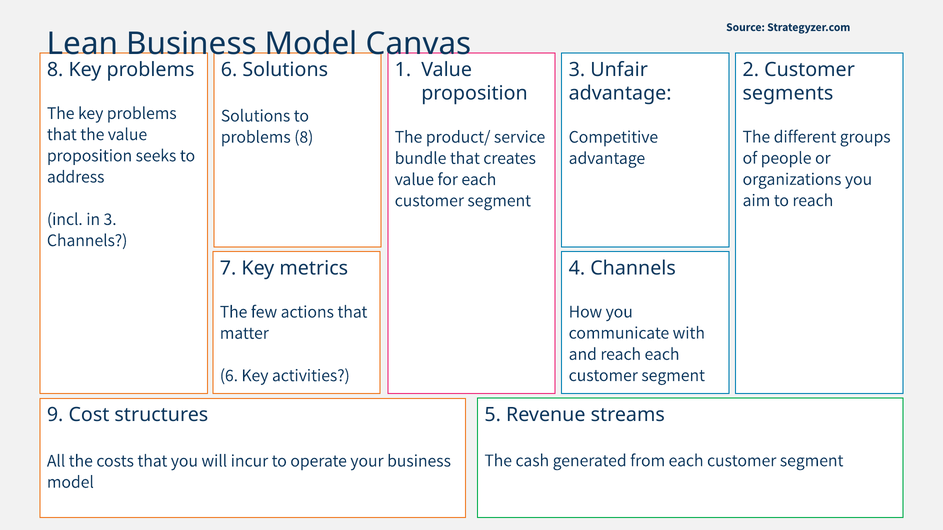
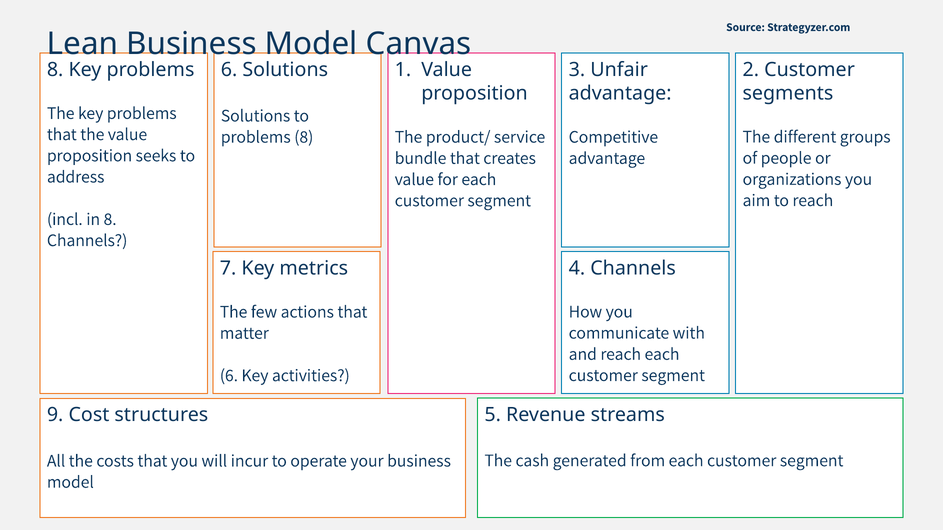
in 3: 3 -> 8
